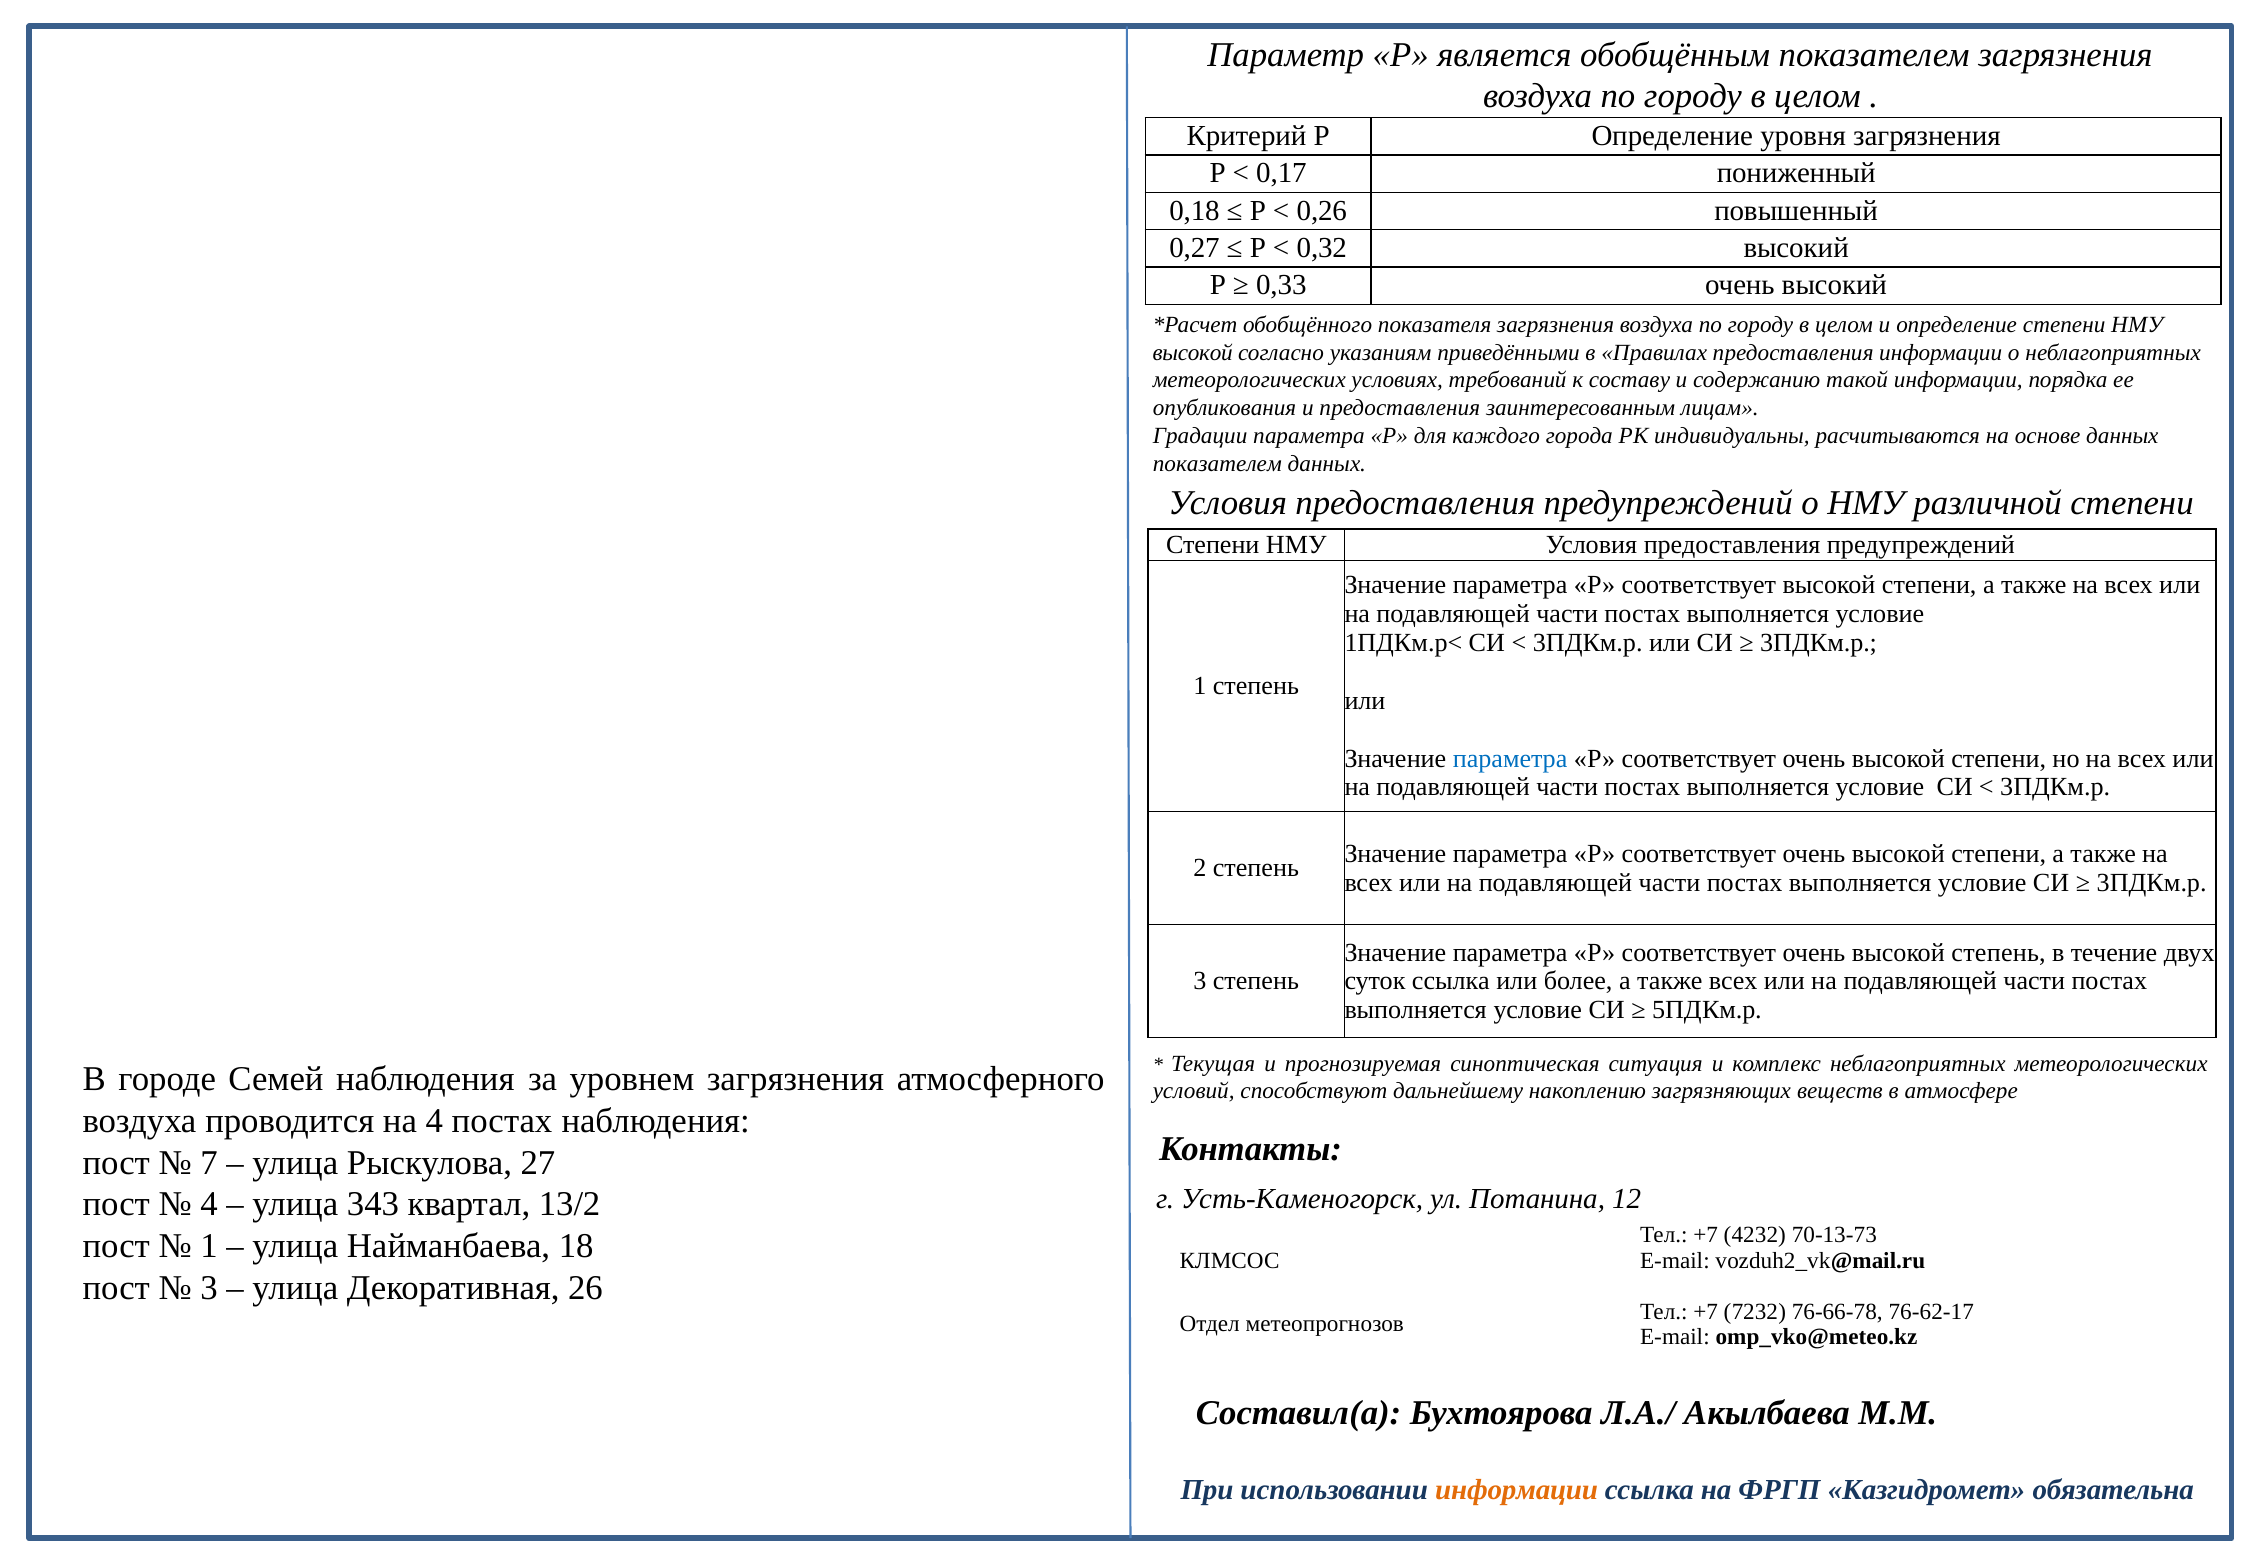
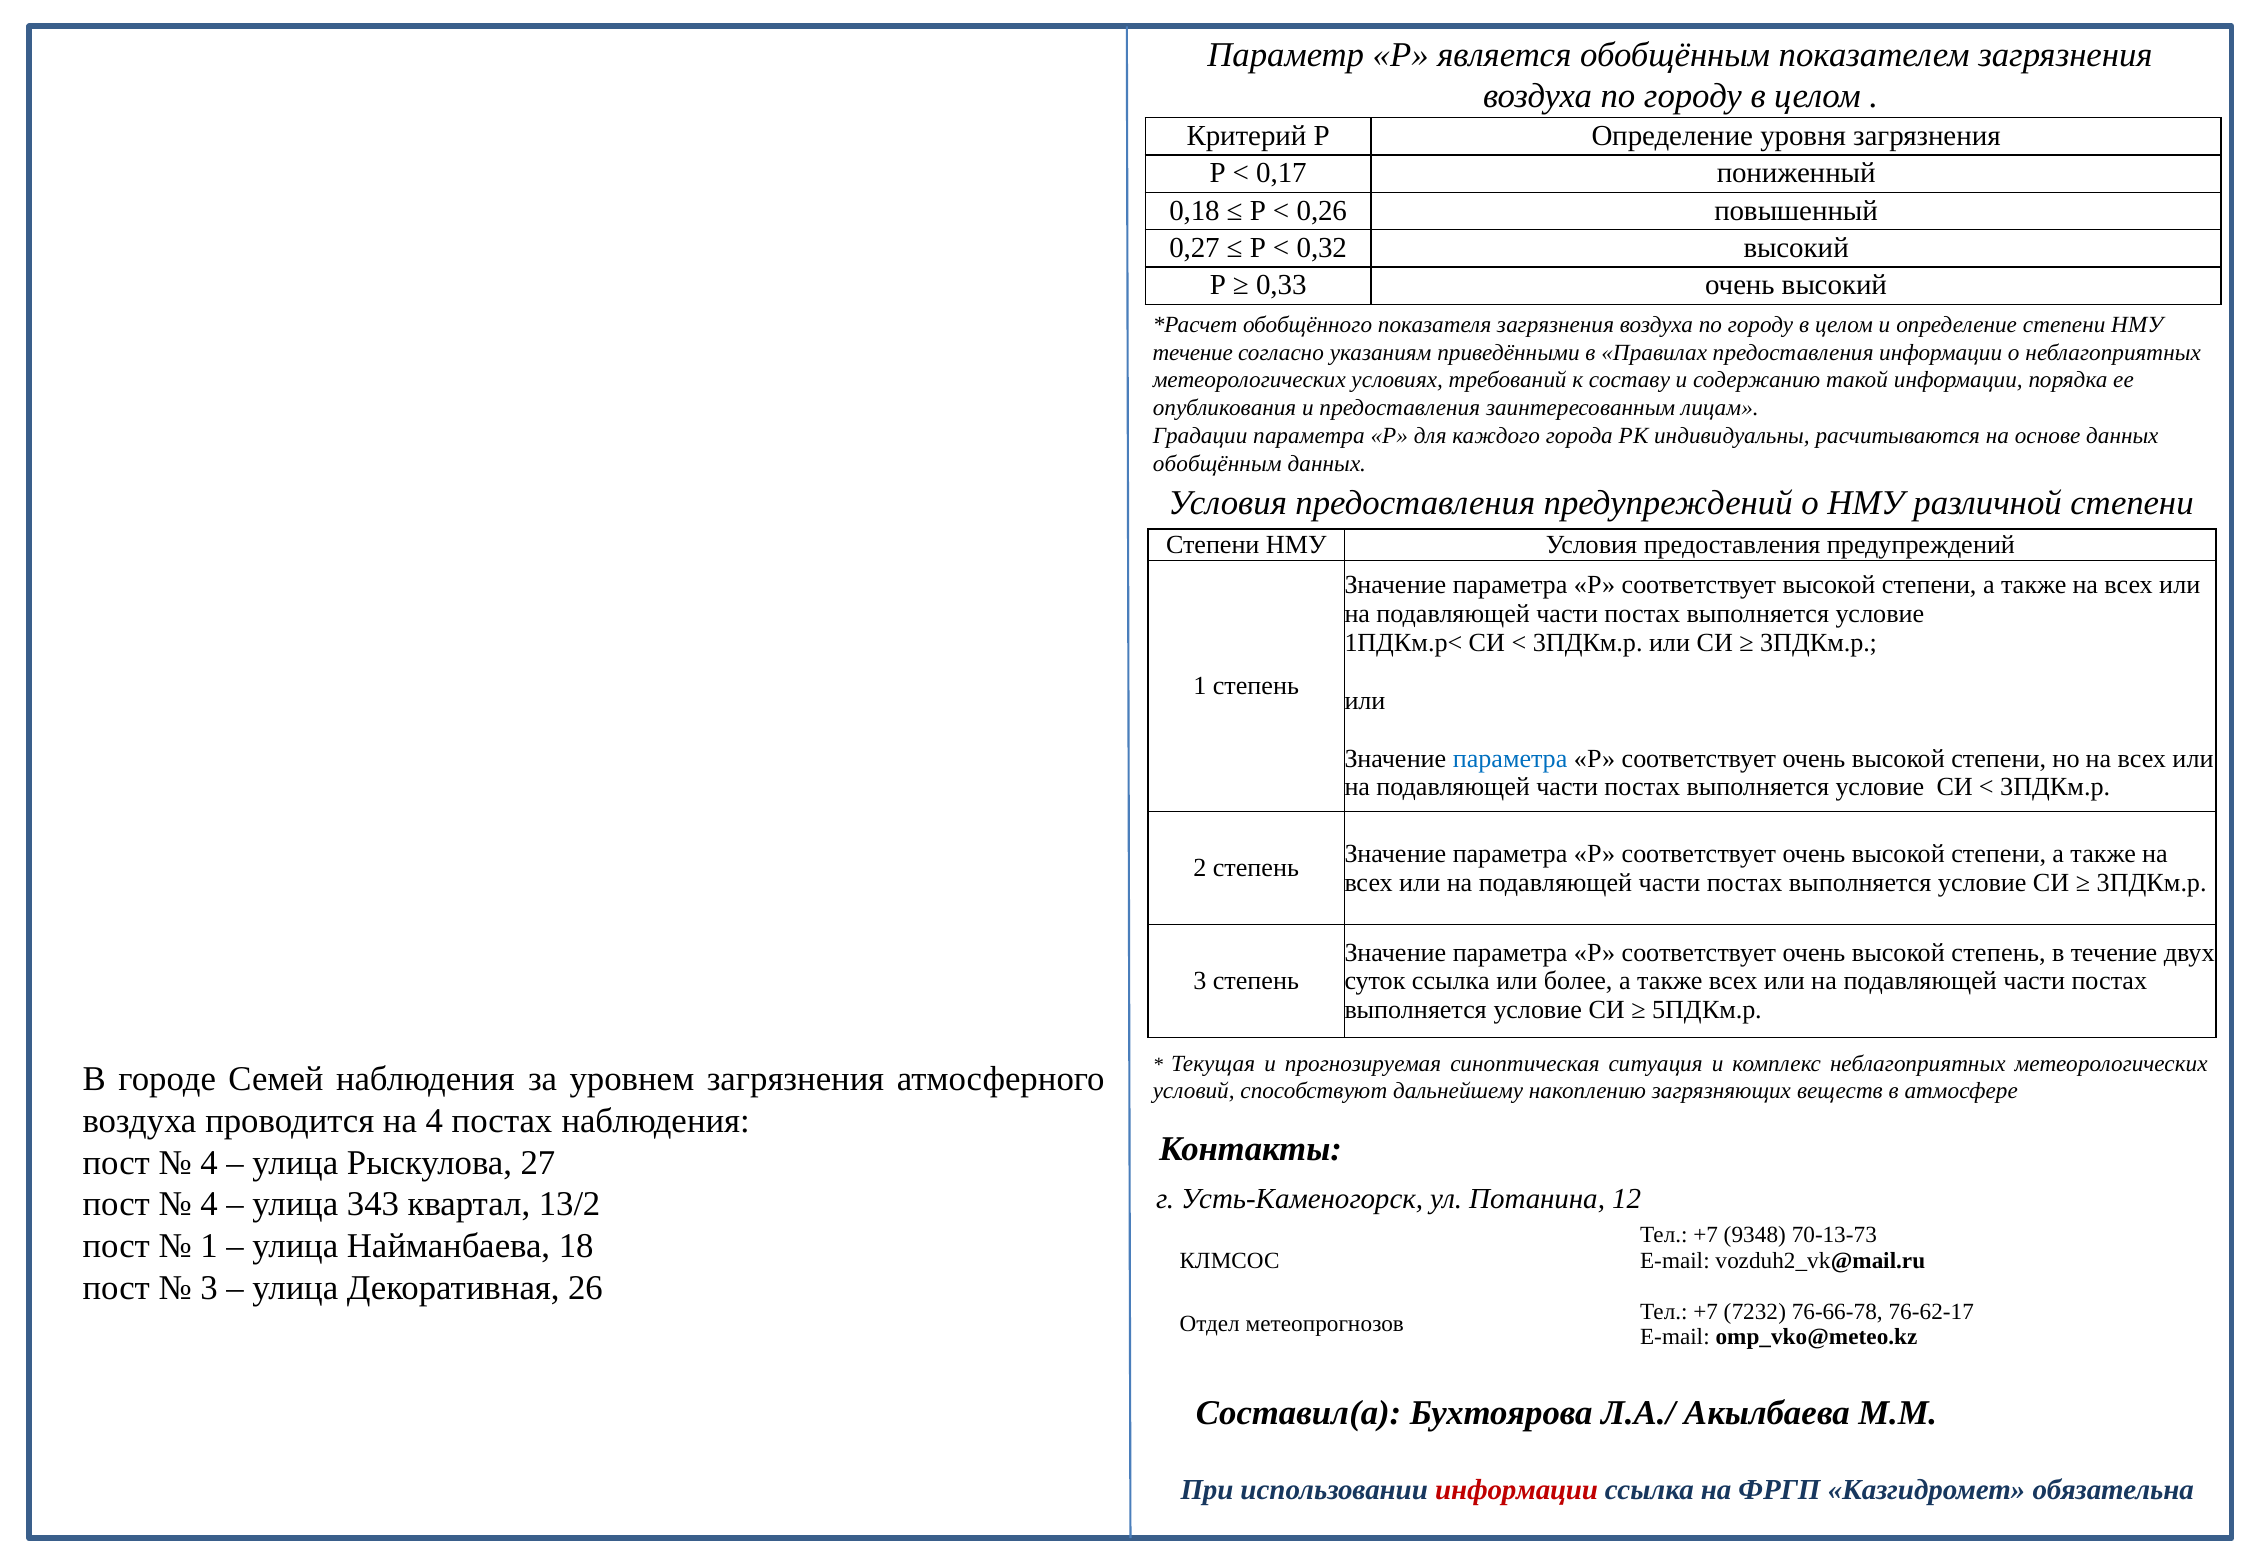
высокой at (1193, 352): высокой -> течение
показателем at (1217, 464): показателем -> обобщённым
7 at (209, 1163): 7 -> 4
4232: 4232 -> 9348
информации at (1517, 1491) colour: orange -> red
